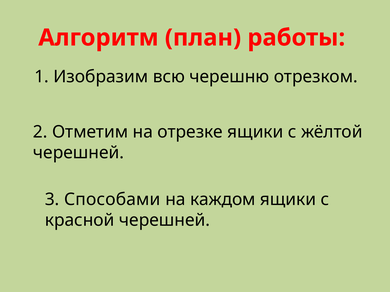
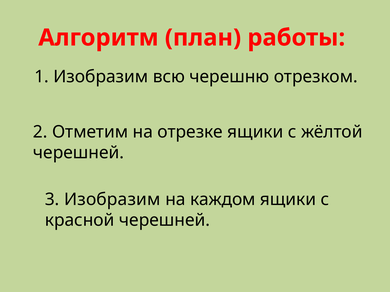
3 Способами: Способами -> Изобразим
